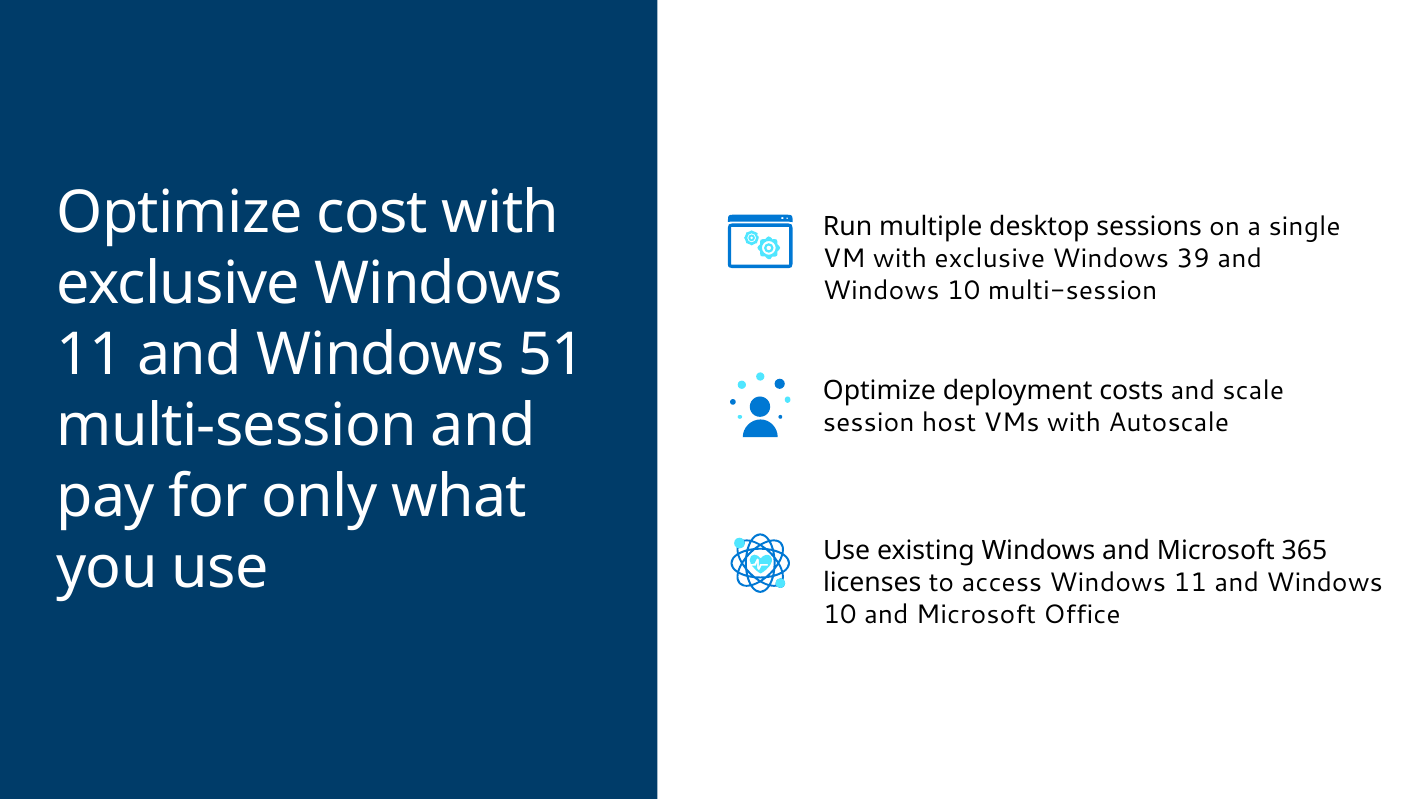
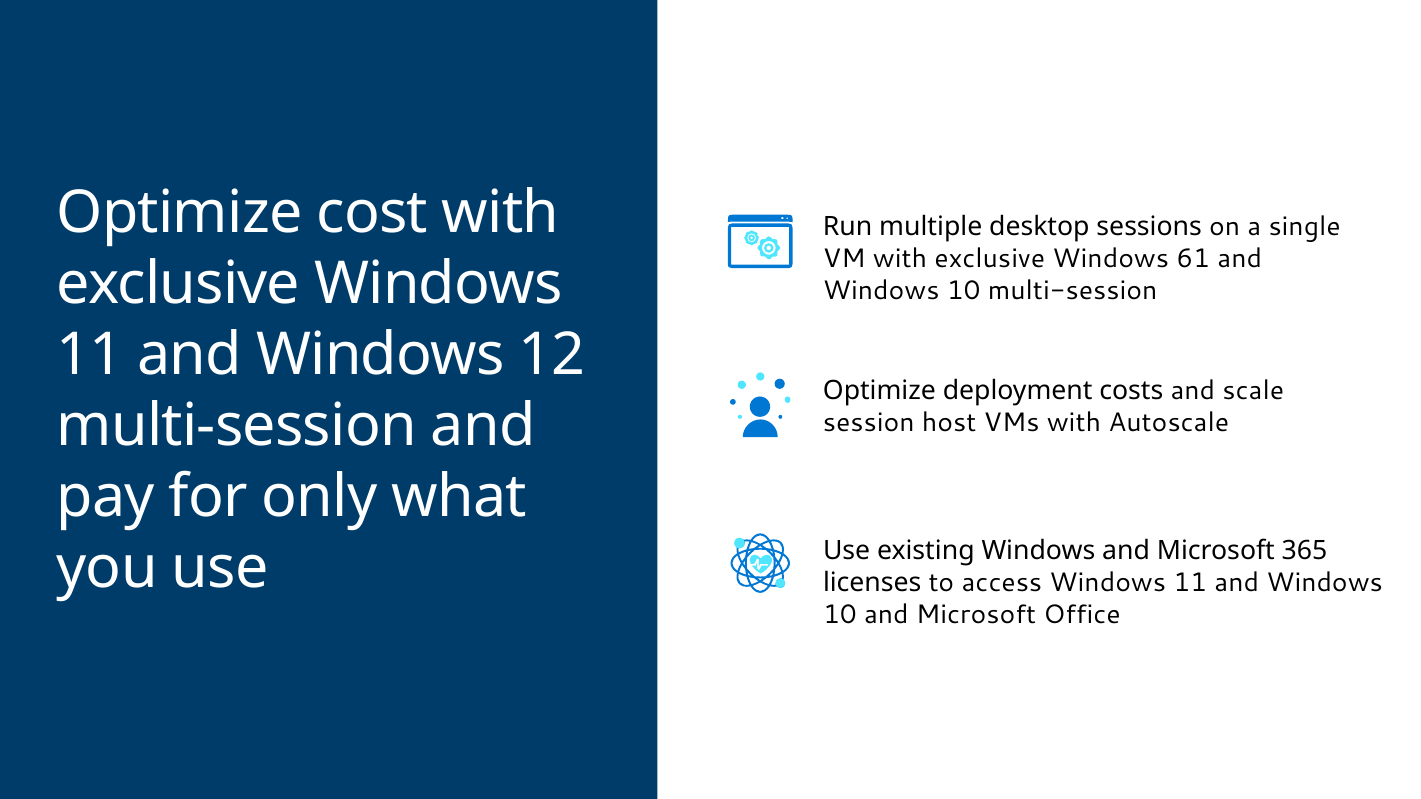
39: 39 -> 61
51: 51 -> 12
